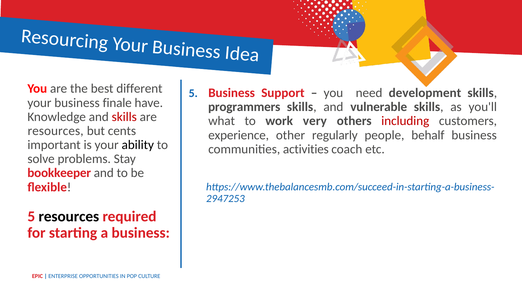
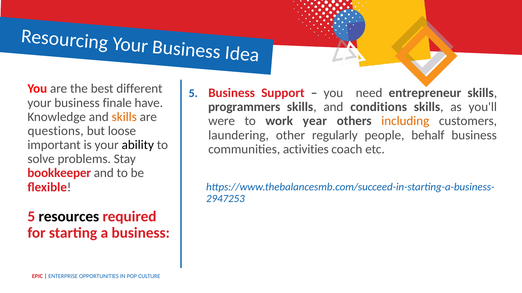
development: development -> entrepreneur
vulnerable: vulnerable -> conditions
skills at (124, 117) colour: red -> orange
what: what -> were
very: very -> year
including colour: red -> orange
resources at (56, 131): resources -> questions
cents: cents -> loose
experience: experience -> laundering
